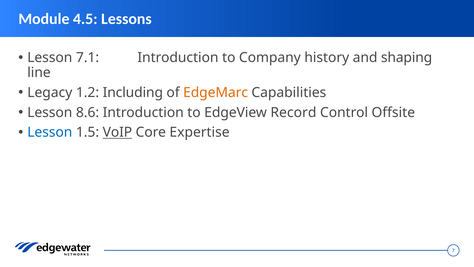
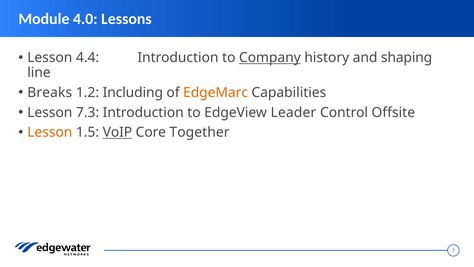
4.5: 4.5 -> 4.0
7.1: 7.1 -> 4.4
Company underline: none -> present
Legacy: Legacy -> Breaks
8.6: 8.6 -> 7.3
Record: Record -> Leader
Lesson at (50, 132) colour: blue -> orange
Expertise: Expertise -> Together
